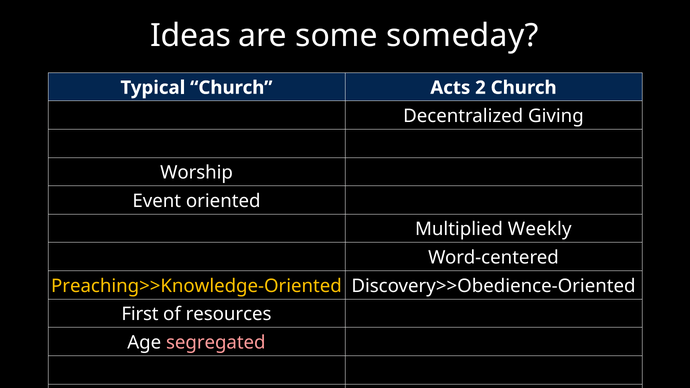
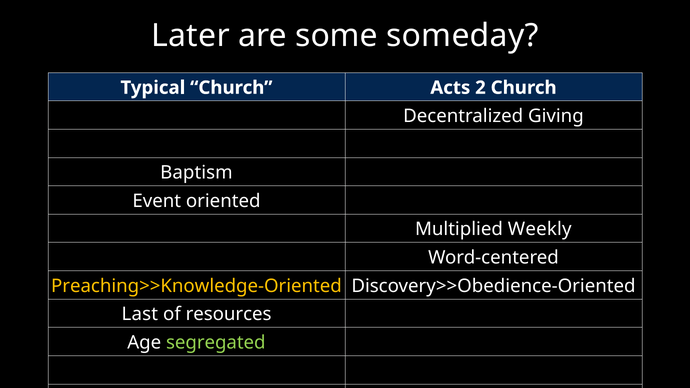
Ideas: Ideas -> Later
Worship: Worship -> Baptism
First: First -> Last
segregated colour: pink -> light green
